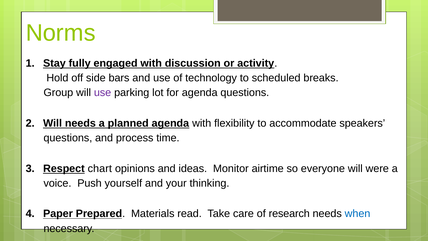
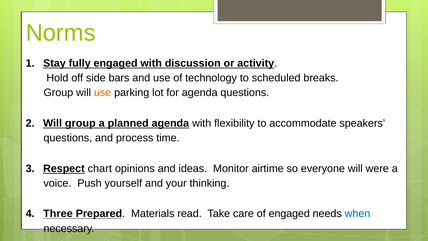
use at (103, 93) colour: purple -> orange
Will needs: needs -> group
Paper: Paper -> Three
of research: research -> engaged
